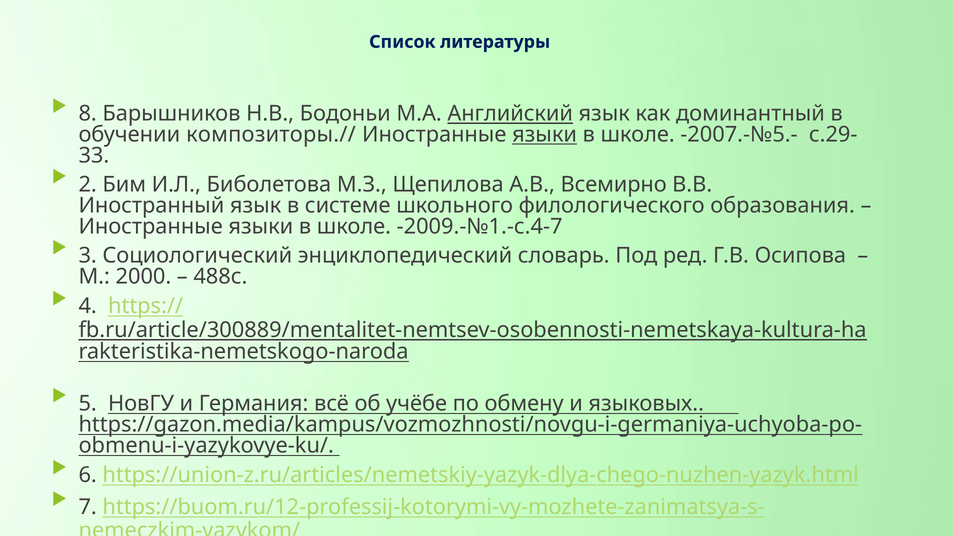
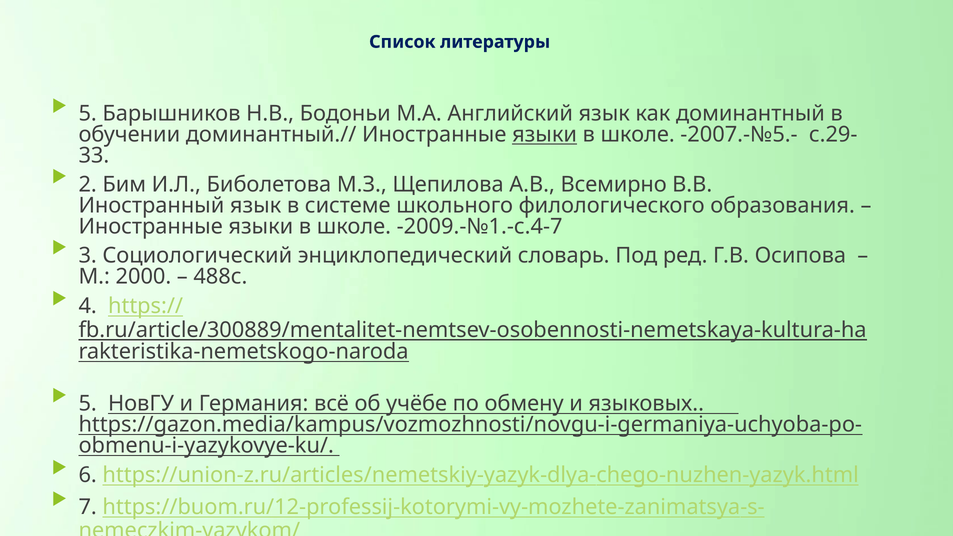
8 at (88, 114): 8 -> 5
Английский underline: present -> none
композиторы.//: композиторы.// -> доминантный.//
